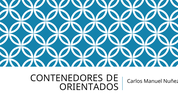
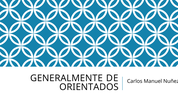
CONTENEDORES: CONTENEDORES -> GENERALMENTE
